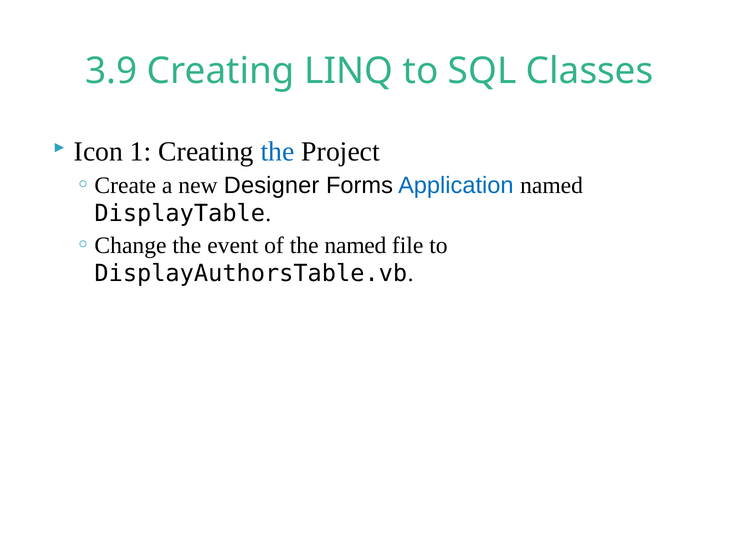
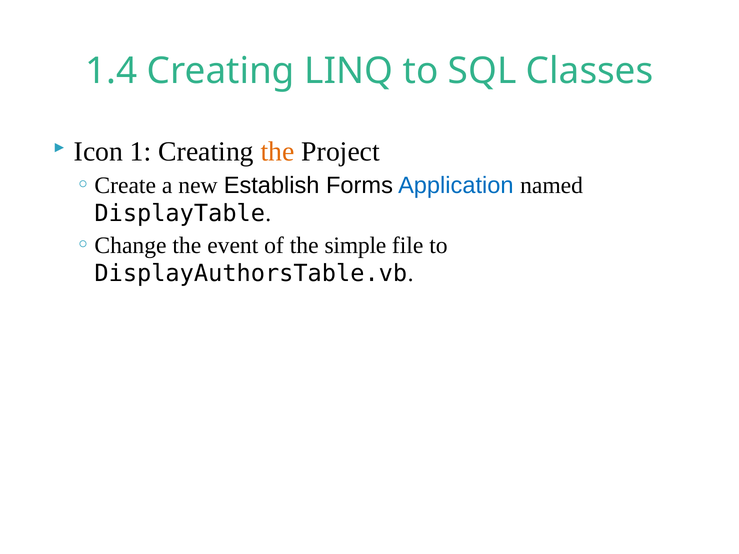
3.9: 3.9 -> 1.4
the at (278, 152) colour: blue -> orange
Designer: Designer -> Establish
the named: named -> simple
